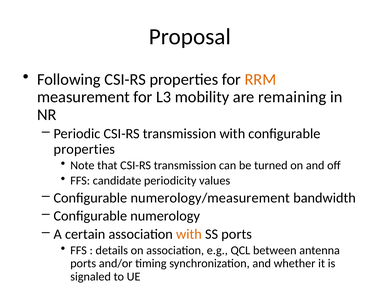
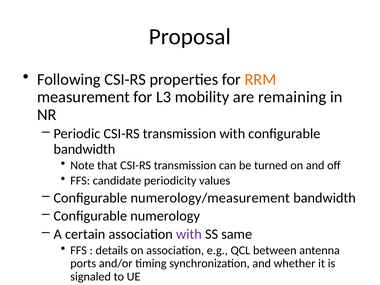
properties at (84, 149): properties -> bandwidth
with at (189, 234) colour: orange -> purple
SS ports: ports -> same
